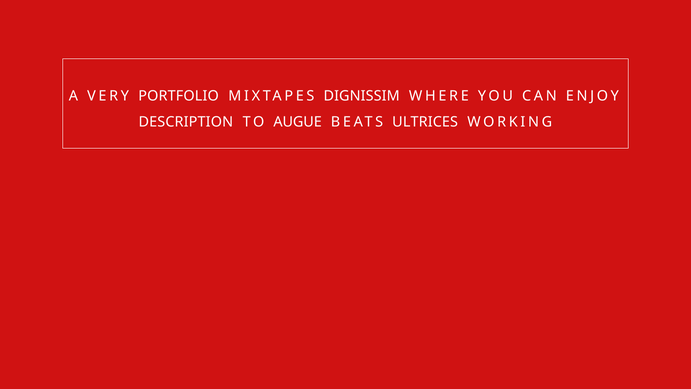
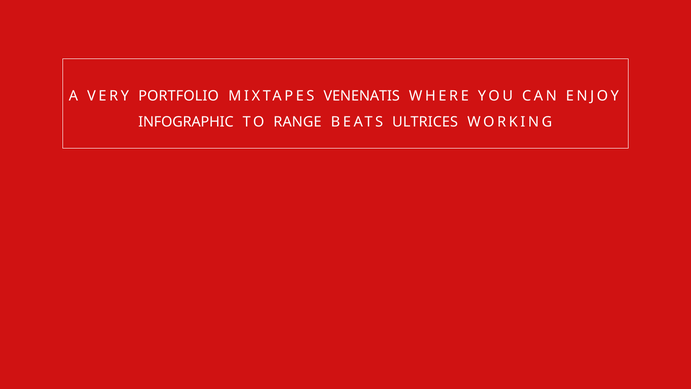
DIGNISSIM: DIGNISSIM -> VENENATIS
DESCRIPTION: DESCRIPTION -> INFOGRAPHIC
AUGUE: AUGUE -> RANGE
